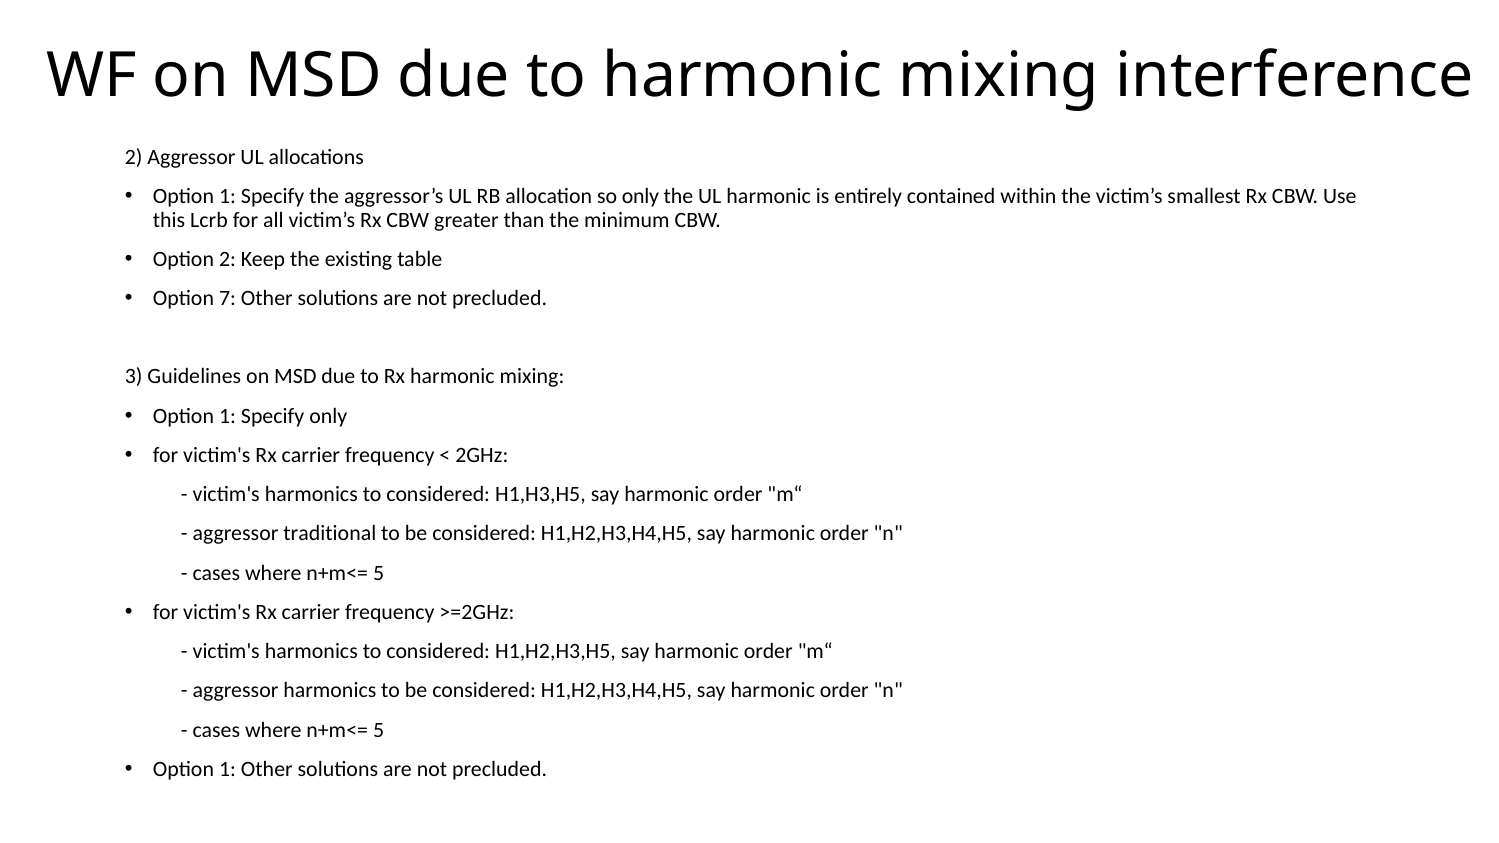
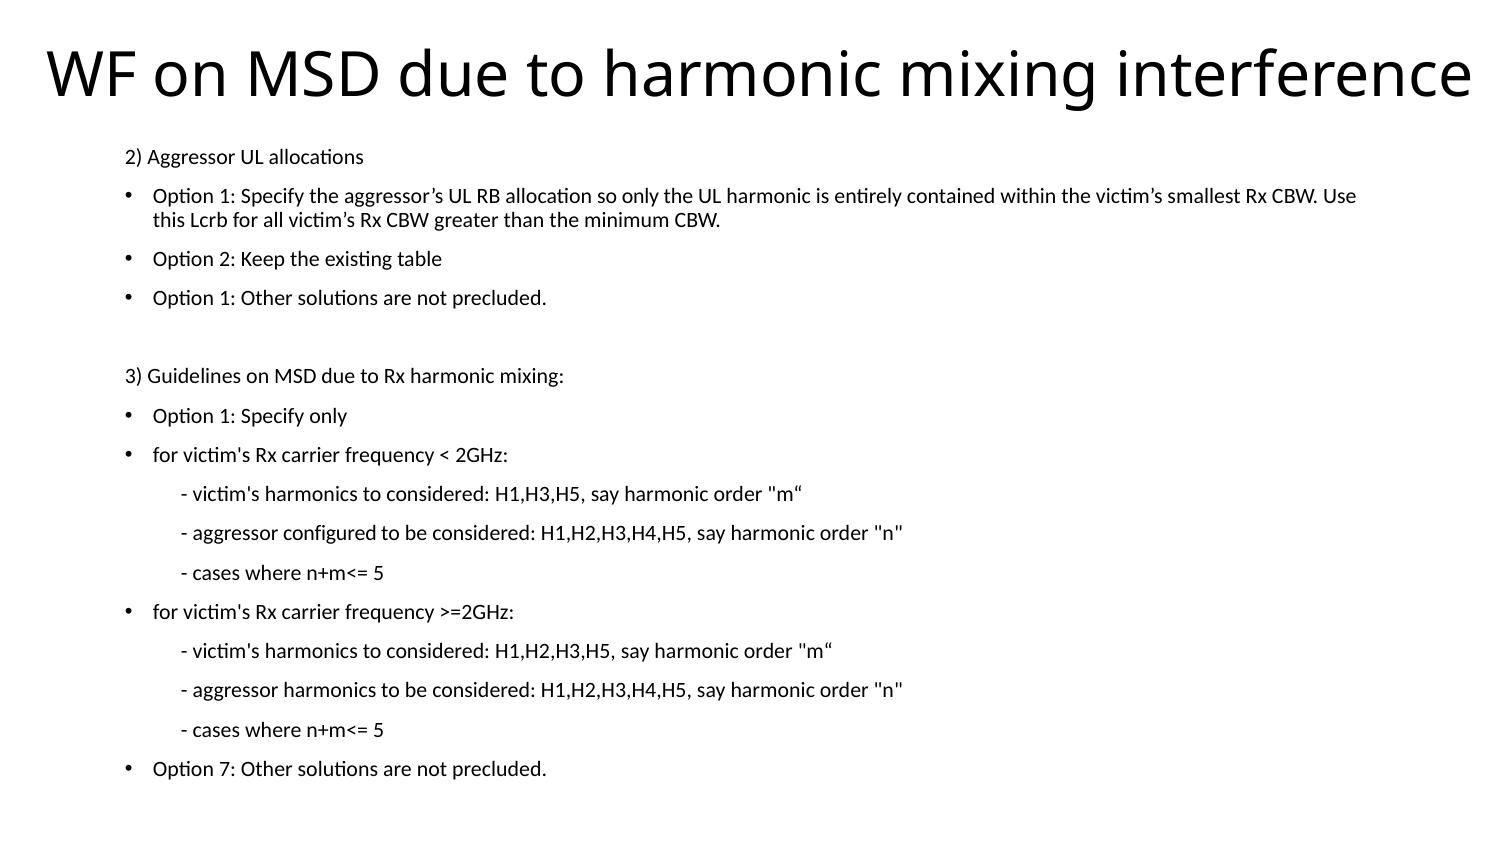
7 at (227, 298): 7 -> 1
traditional: traditional -> configured
1 at (227, 769): 1 -> 7
